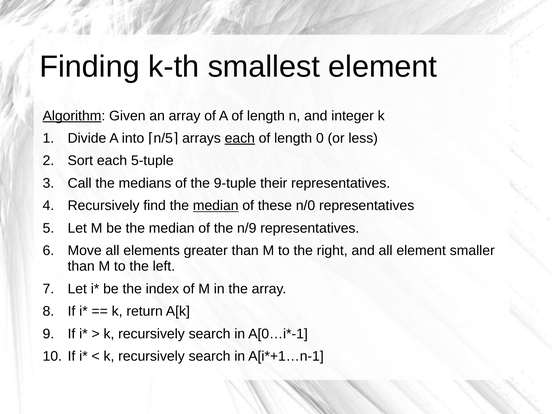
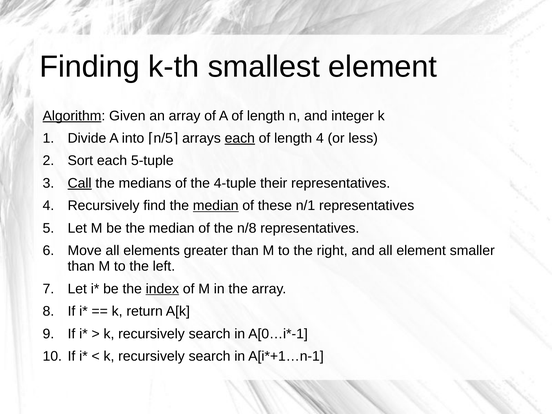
length 0: 0 -> 4
Call underline: none -> present
9-tuple: 9-tuple -> 4-tuple
n/0: n/0 -> n/1
n/9: n/9 -> n/8
index underline: none -> present
